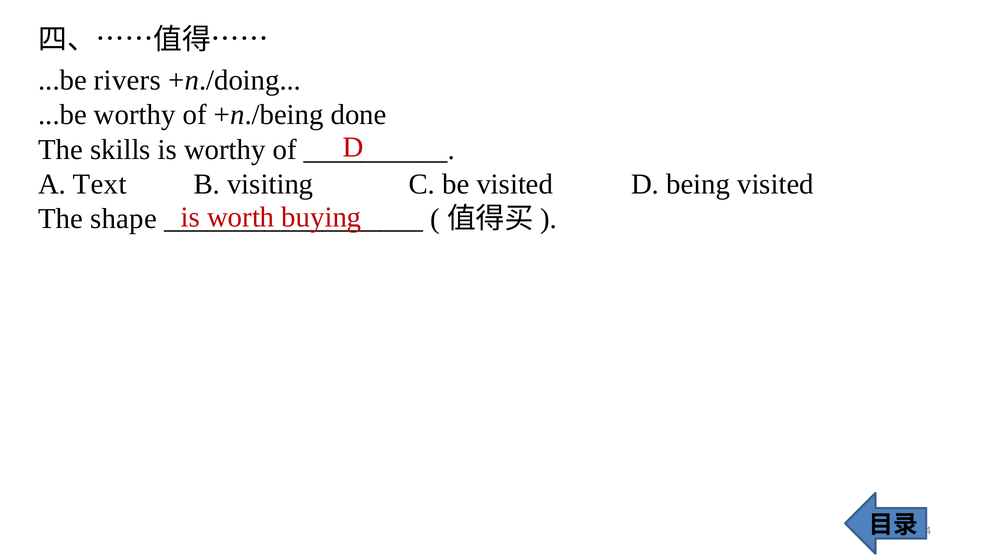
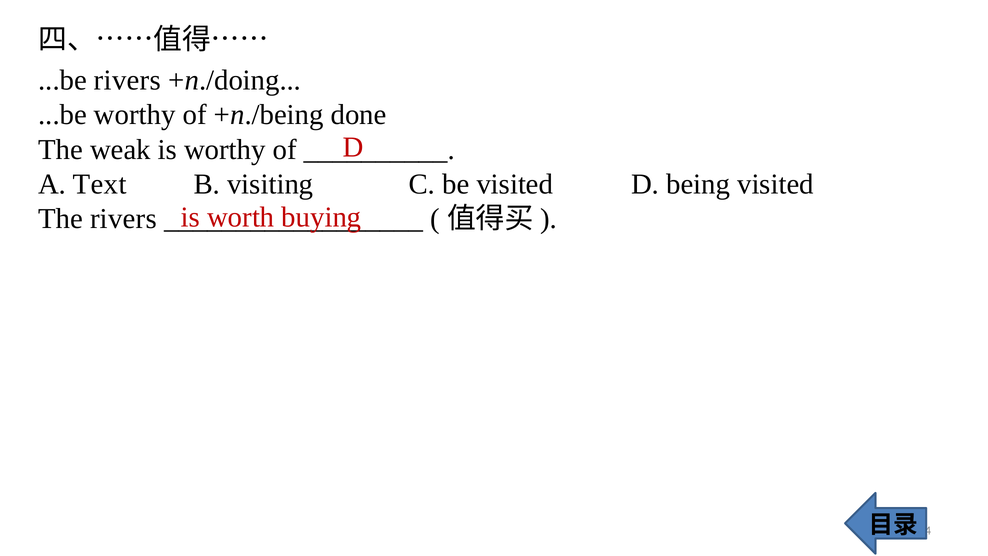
skills: skills -> weak
The shape: shape -> rivers
